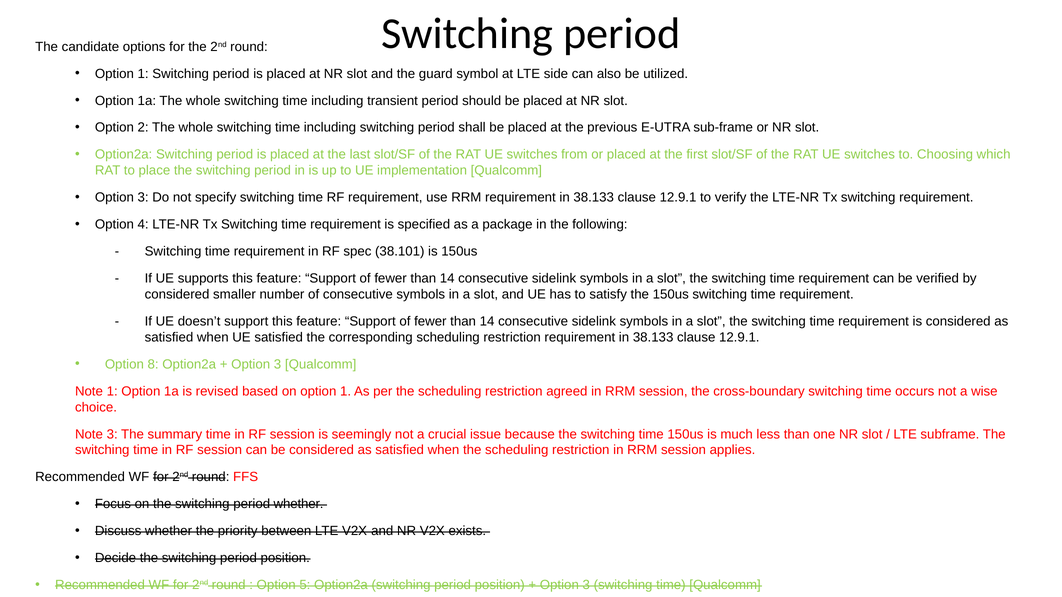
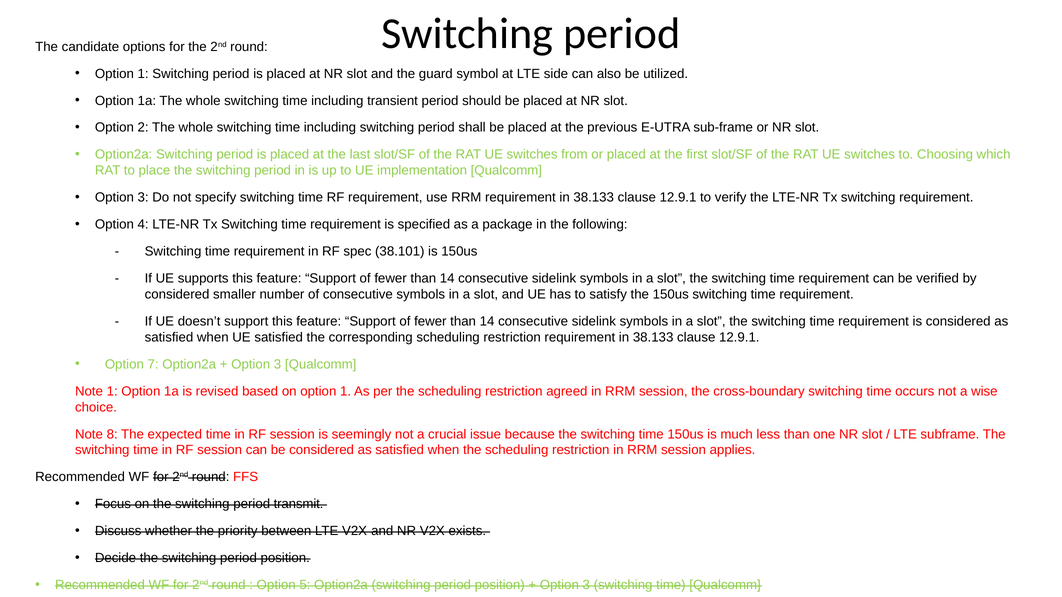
8: 8 -> 7
Note 3: 3 -> 8
summary: summary -> expected
period whether: whether -> transmit
